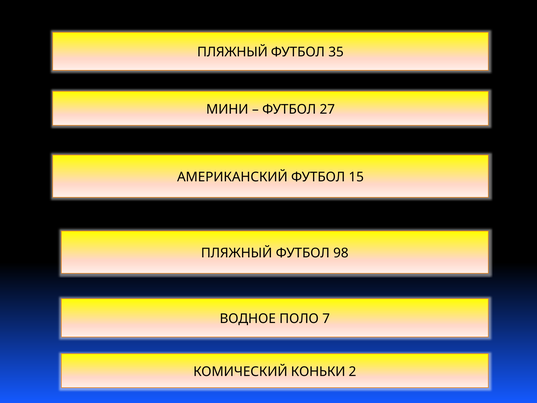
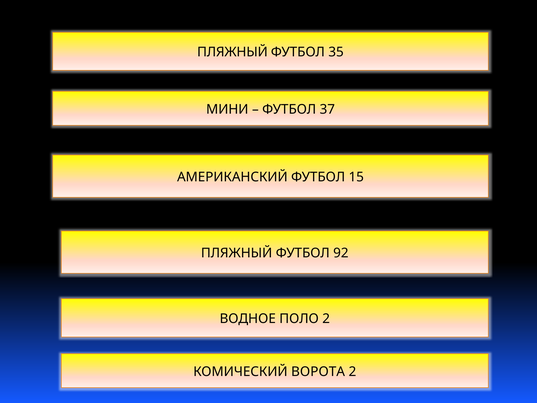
27: 27 -> 37
98: 98 -> 92
ПОЛО 7: 7 -> 2
КОНЬКИ: КОНЬКИ -> ВОРОТА
